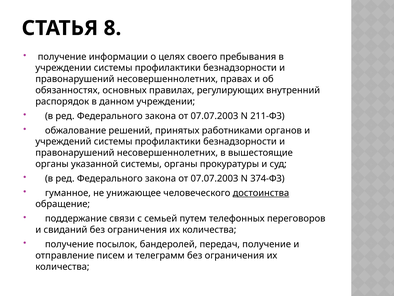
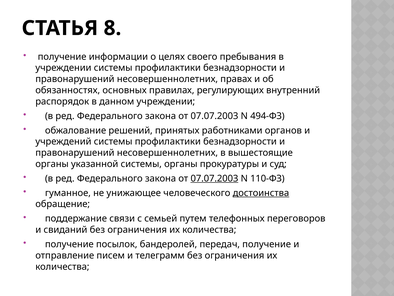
211-ФЗ: 211-ФЗ -> 494-ФЗ
07.07.2003 at (214, 178) underline: none -> present
374-ФЗ: 374-ФЗ -> 110-ФЗ
